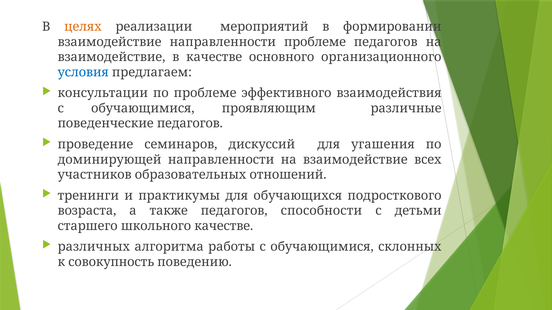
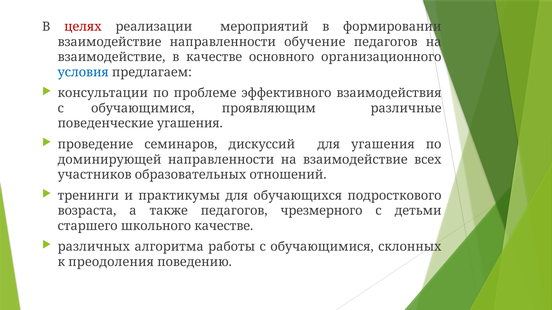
целях colour: orange -> red
направленности проблеме: проблеме -> обучение
поведенческие педагогов: педагогов -> угашения
способности: способности -> чрезмерного
совокупность: совокупность -> преодоления
